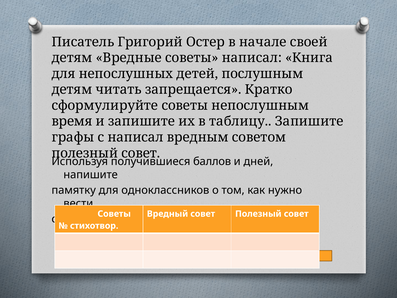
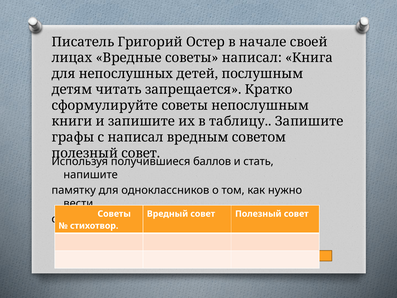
детям at (72, 58): детям -> лицах
время: время -> книги
дней: дней -> стать
